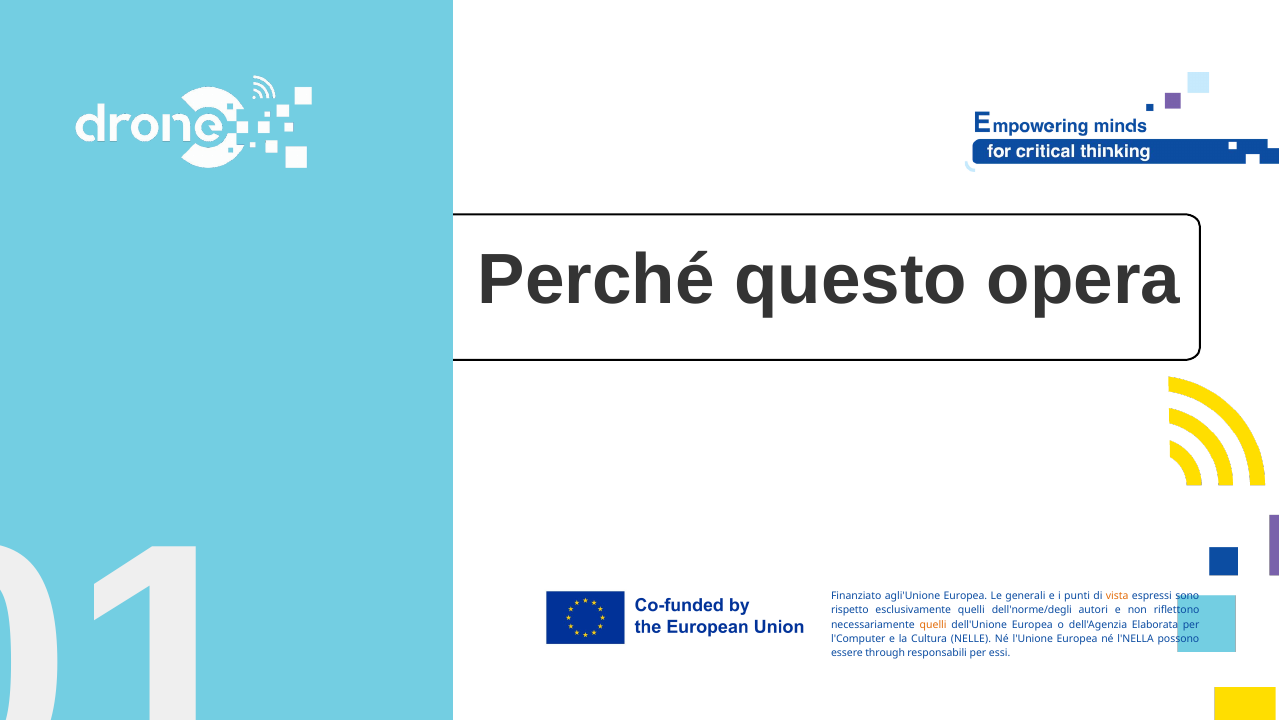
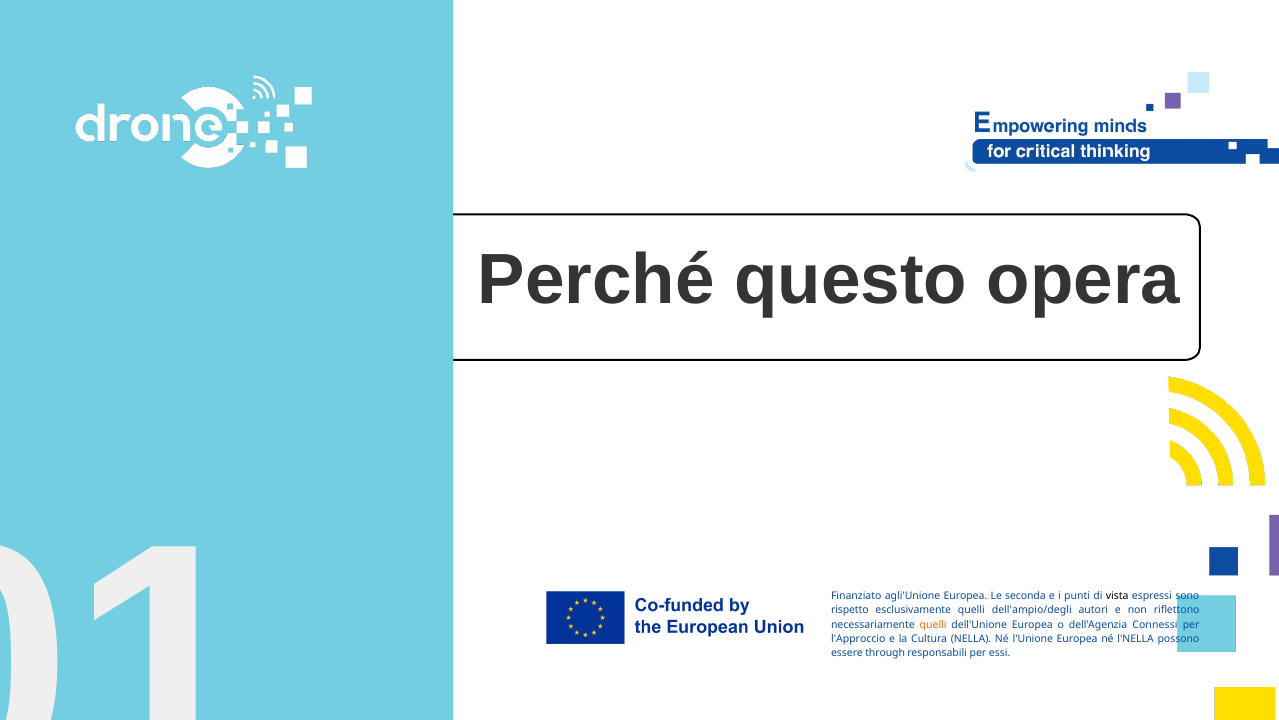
generali: generali -> seconda
vista colour: orange -> black
dell'norme/degli: dell'norme/degli -> dell'ampio/degli
Elaborata: Elaborata -> Connessi
l'Computer: l'Computer -> l'Approccio
NELLE: NELLE -> NELLA
